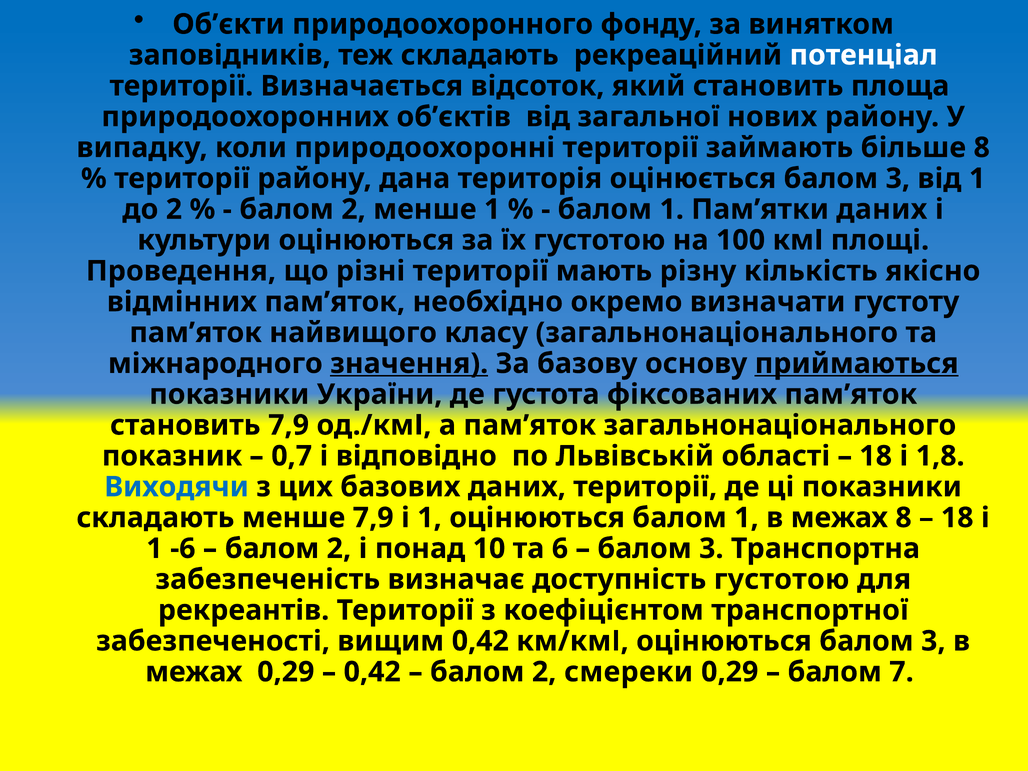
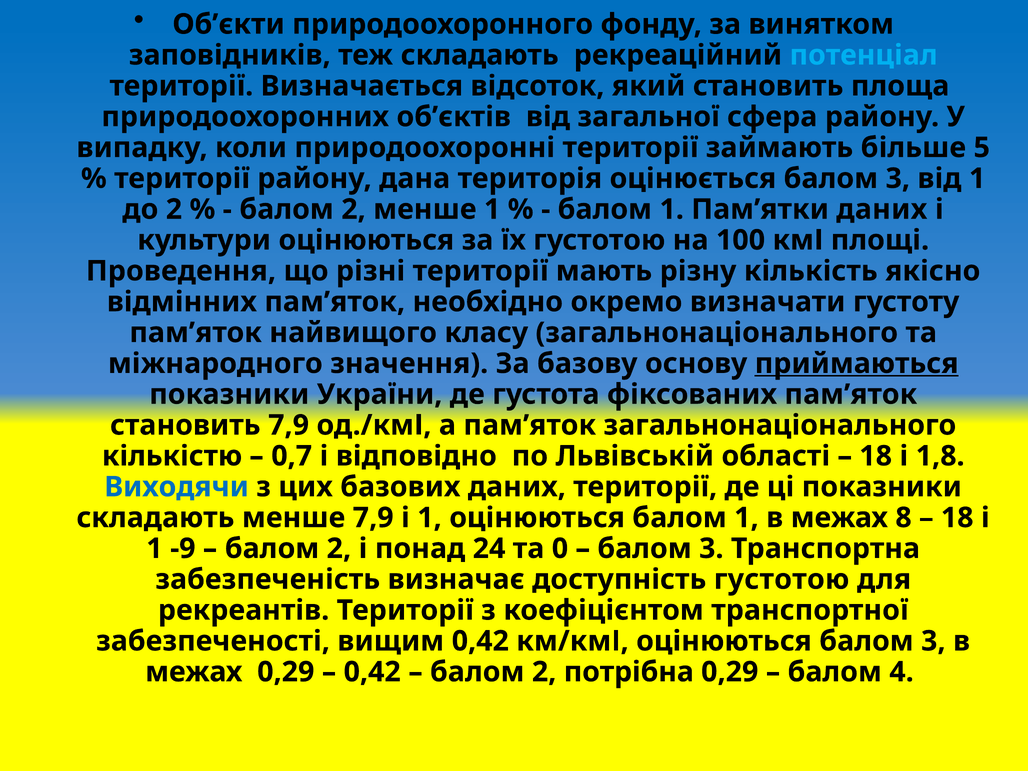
потенціал colour: white -> light blue
нових: нових -> сфера
більше 8: 8 -> 5
значення underline: present -> none
показник: показник -> кількістю
-6: -6 -> -9
10: 10 -> 24
6: 6 -> 0
смереки: смереки -> потрібна
7: 7 -> 4
